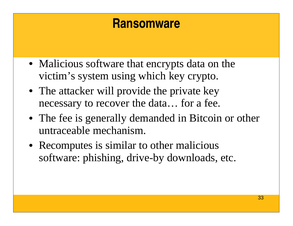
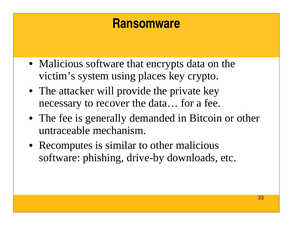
which: which -> places
